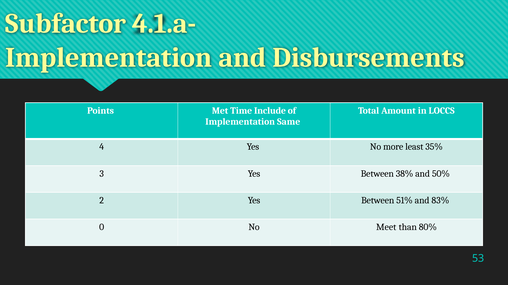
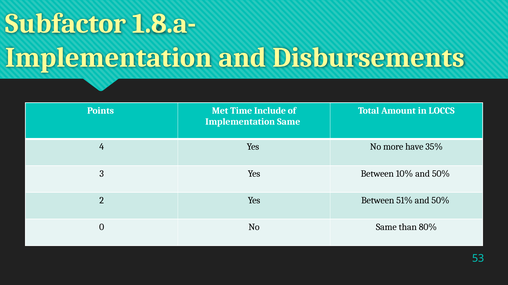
4.1.a-: 4.1.a- -> 1.8.a-
least: least -> have
38%: 38% -> 10%
51% and 83%: 83% -> 50%
No Meet: Meet -> Same
